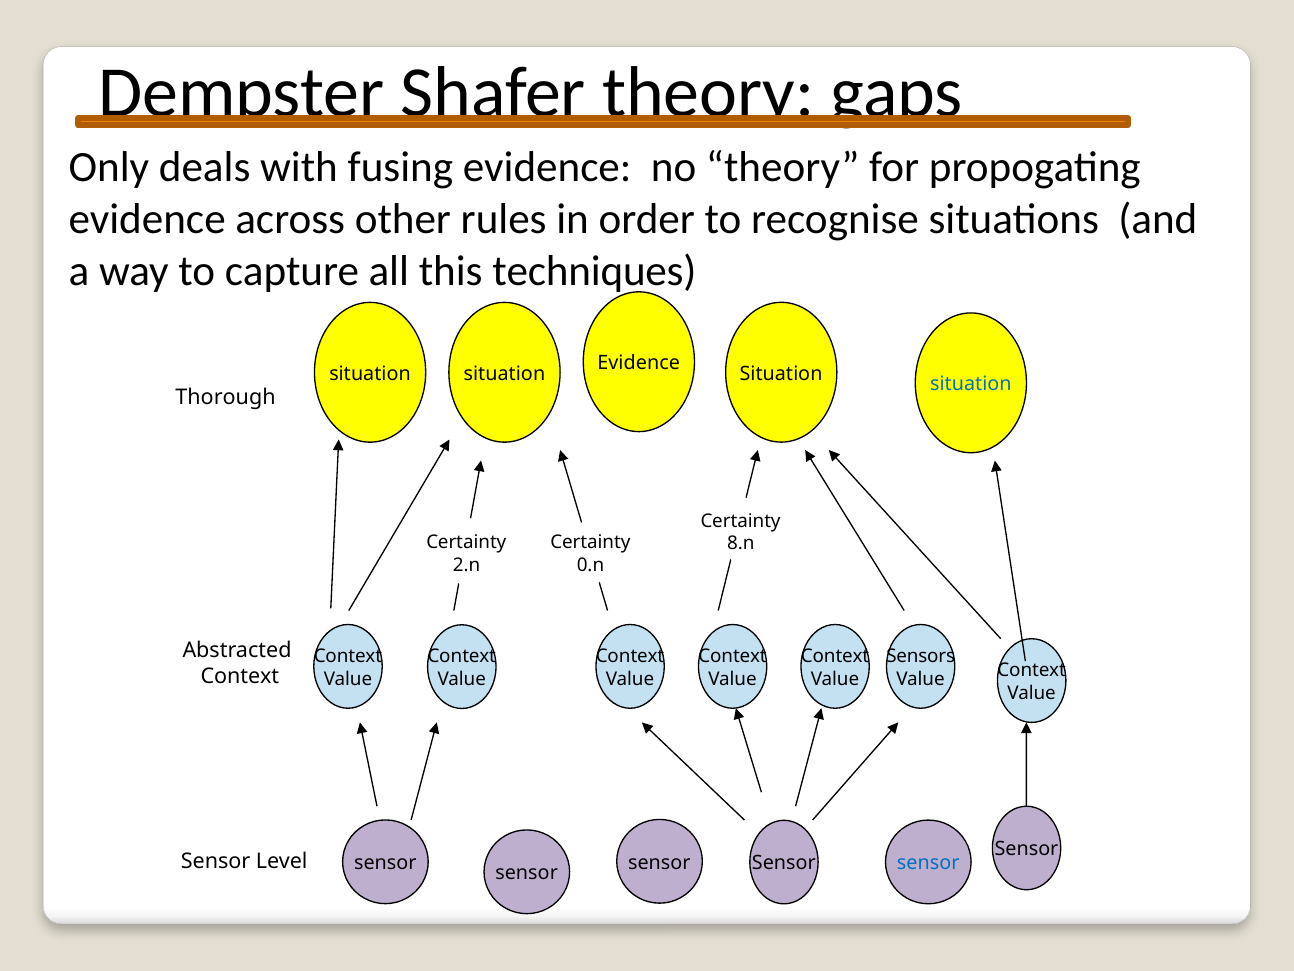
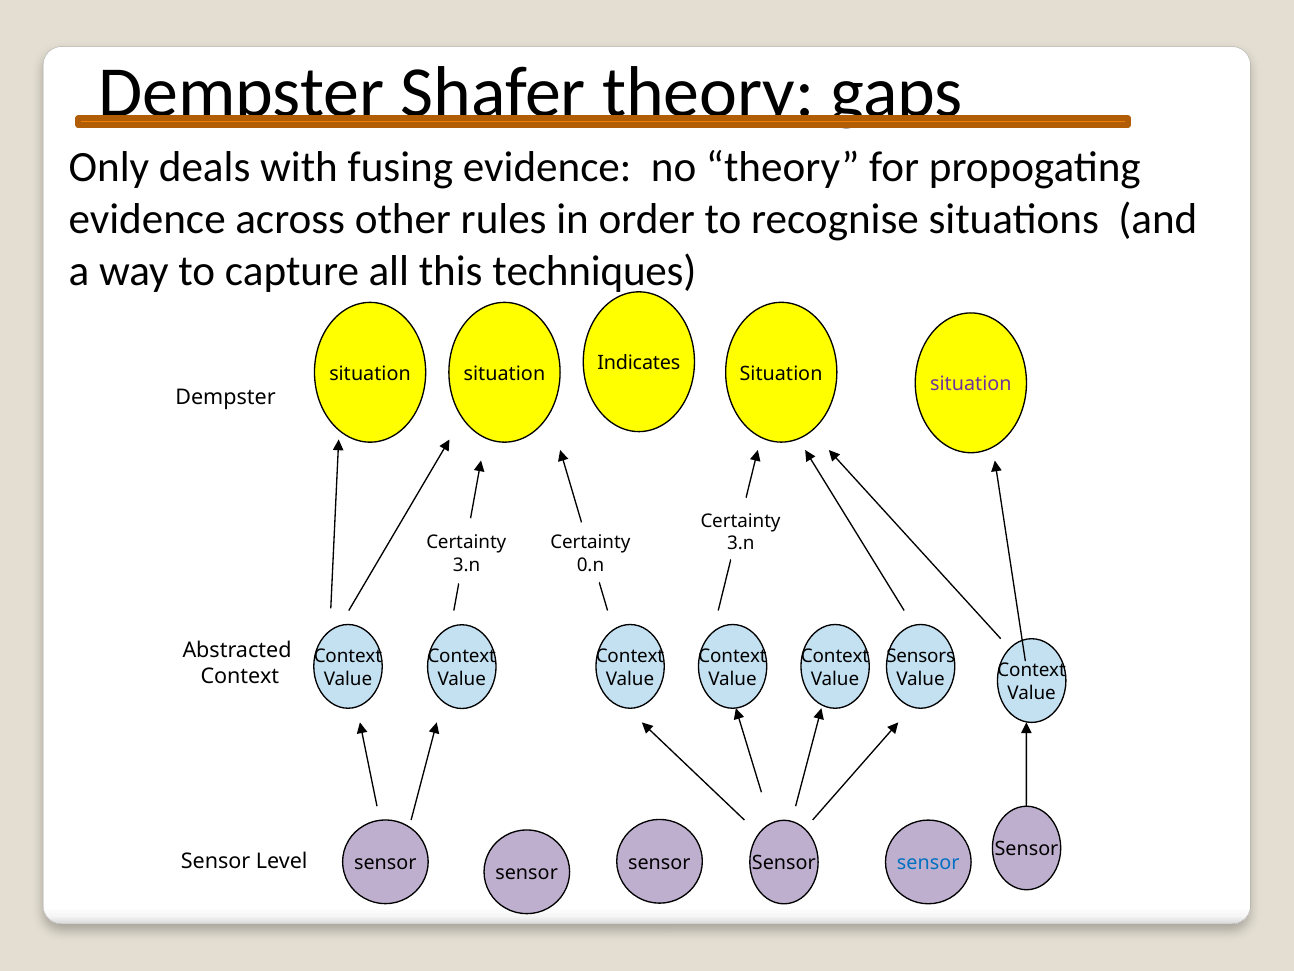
Evidence at (639, 363): Evidence -> Indicates
situation at (971, 384) colour: blue -> purple
Thorough at (226, 397): Thorough -> Dempster
8.n at (741, 543): 8.n -> 3.n
2.n at (467, 565): 2.n -> 3.n
